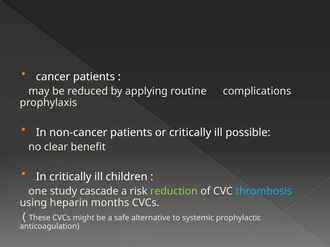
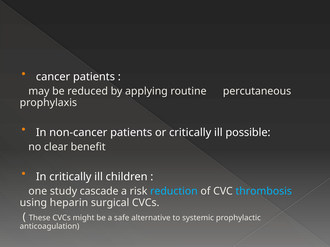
complications: complications -> percutaneous
reduction colour: light green -> light blue
months: months -> surgical
